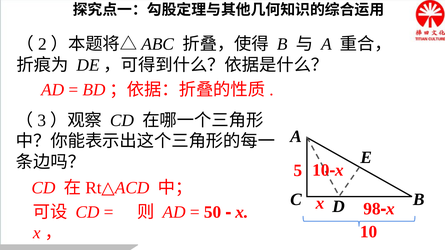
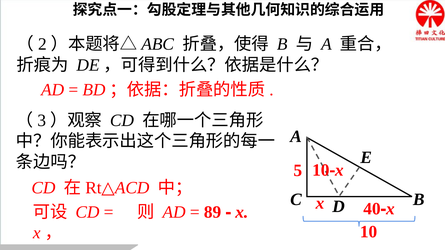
98: 98 -> 40
50: 50 -> 89
